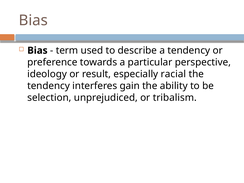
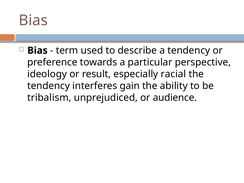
selection: selection -> tribalism
tribalism: tribalism -> audience
